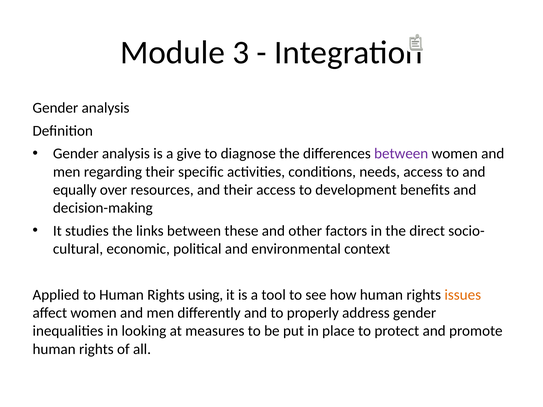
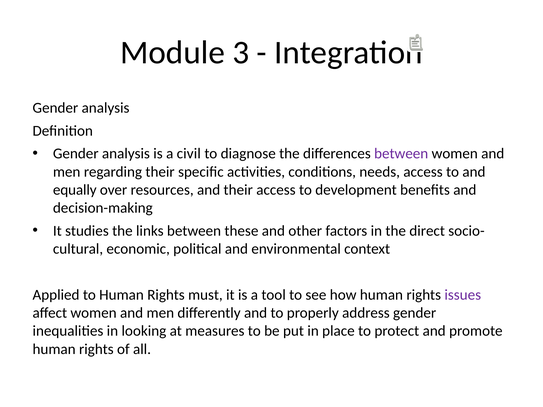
give: give -> civil
using: using -> must
issues colour: orange -> purple
